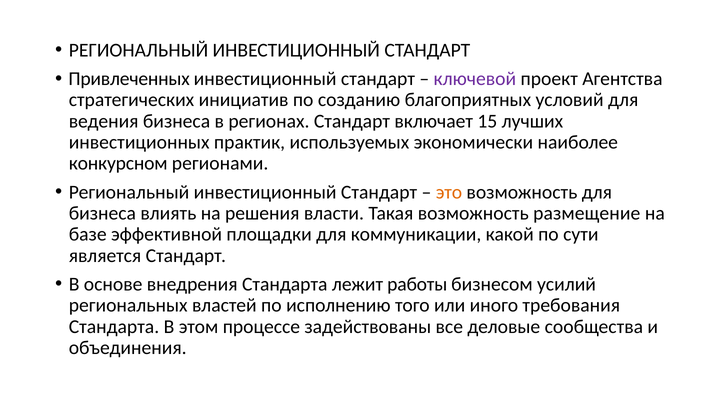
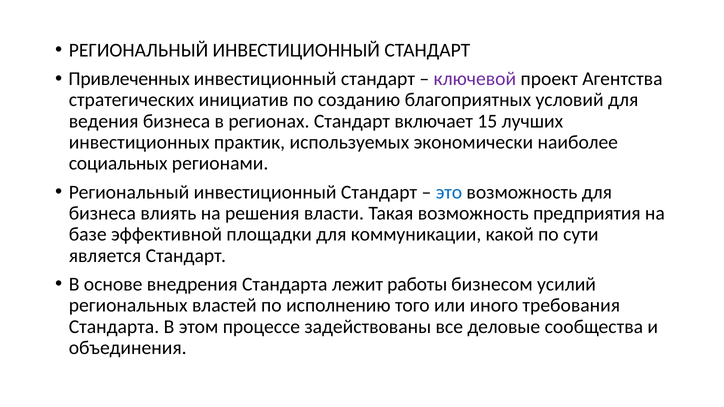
конкурсном: конкурсном -> социальных
это colour: orange -> blue
размещение: размещение -> предприятия
